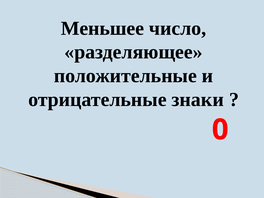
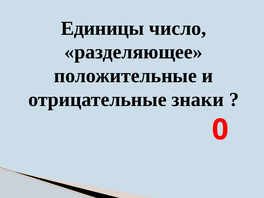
Меньшее: Меньшее -> Единицы
